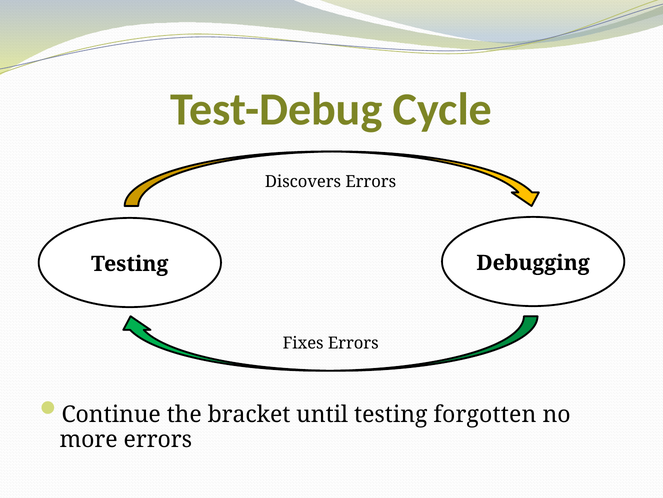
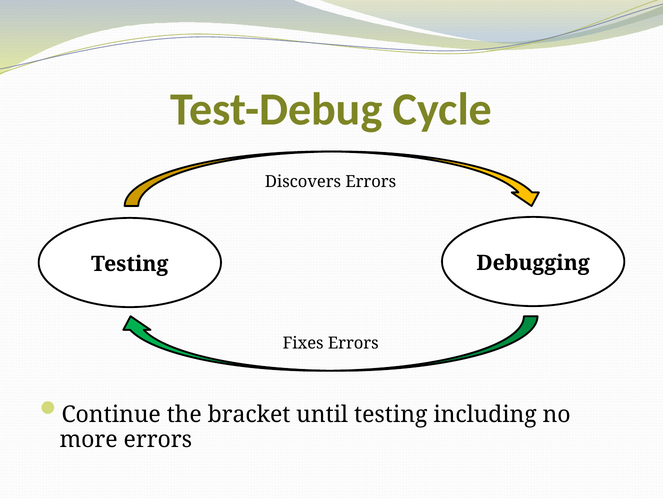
forgotten: forgotten -> including
